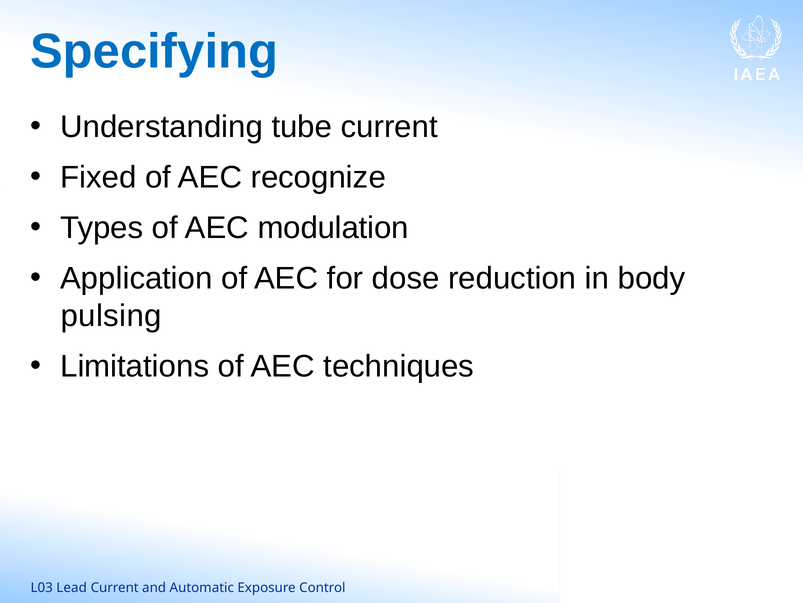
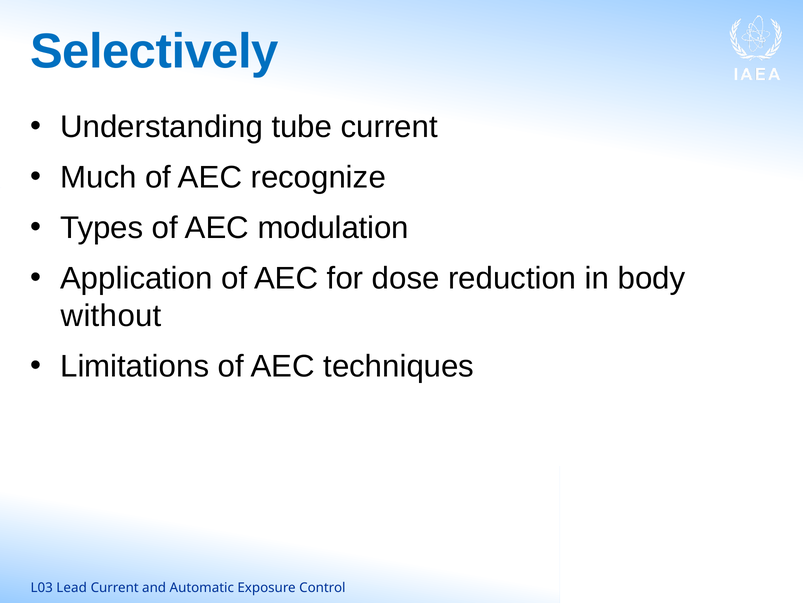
Specifying: Specifying -> Selectively
Fixed: Fixed -> Much
pulsing: pulsing -> without
